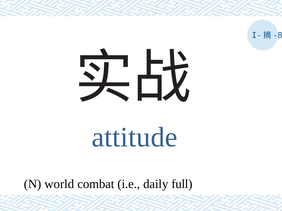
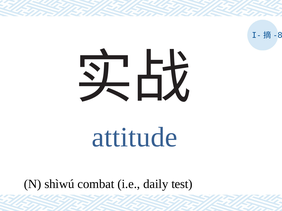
world: world -> shìwú
full: full -> test
